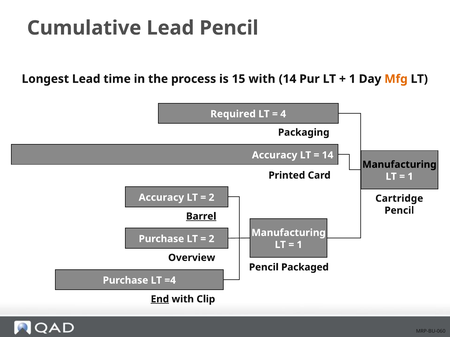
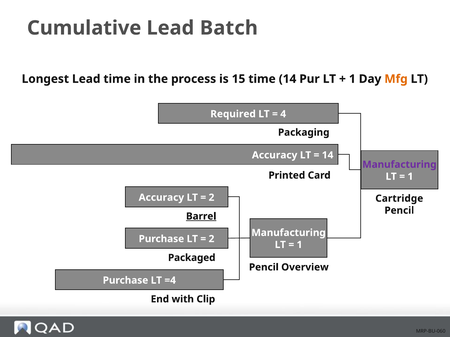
Lead Pencil: Pencil -> Batch
15 with: with -> time
Manufacturing at (399, 165) colour: black -> purple
Overview: Overview -> Packaged
Packaged: Packaged -> Overview
End underline: present -> none
